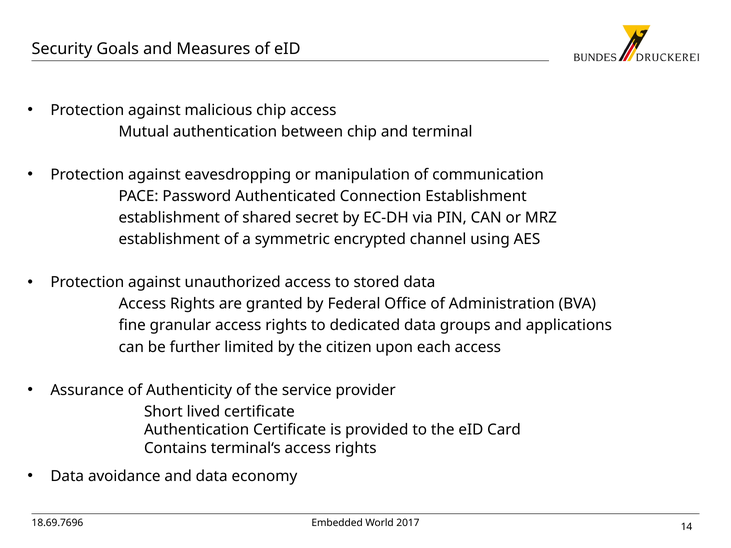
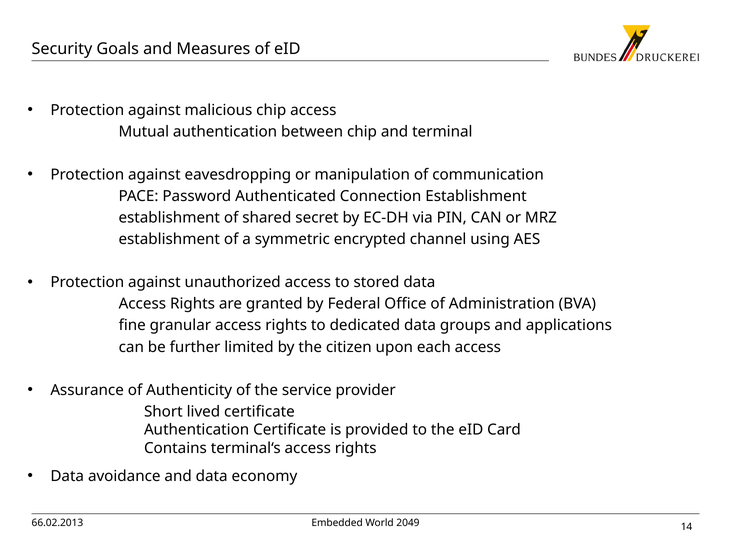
18.69.7696: 18.69.7696 -> 66.02.2013
2017: 2017 -> 2049
